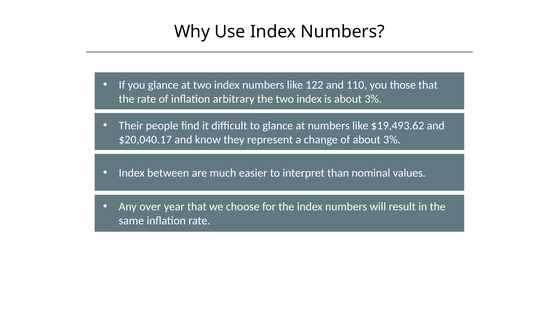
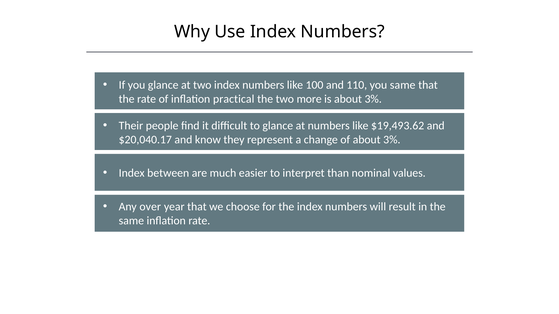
122: 122 -> 100
you those: those -> same
arbitrary: arbitrary -> practical
the two index: index -> more
